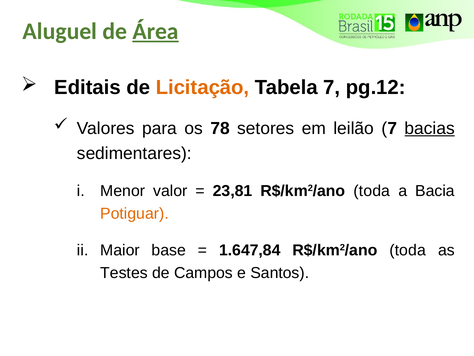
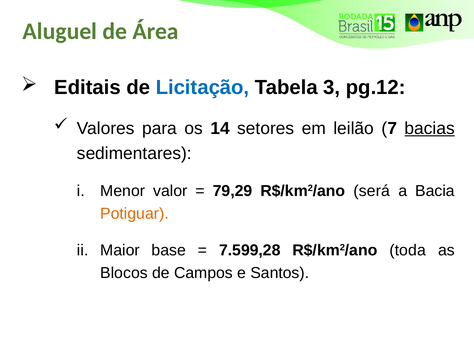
Área underline: present -> none
Licitação colour: orange -> blue
Tabela 7: 7 -> 3
78: 78 -> 14
23,81: 23,81 -> 79,29
toda at (372, 191): toda -> será
1.647,84: 1.647,84 -> 7.599,28
Testes: Testes -> Blocos
